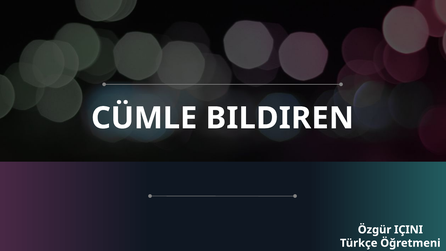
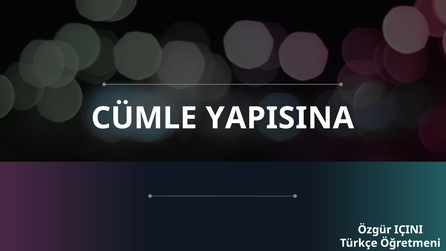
BILDIREN: BILDIREN -> YAPISINA
